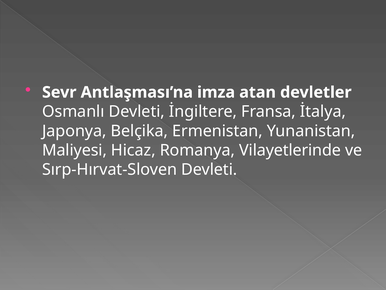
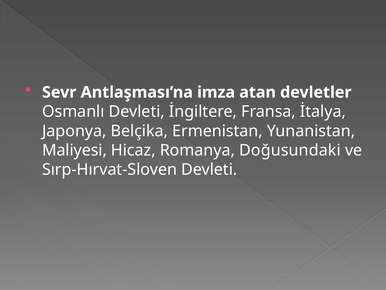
Vilayetlerinde: Vilayetlerinde -> Doğusundaki
